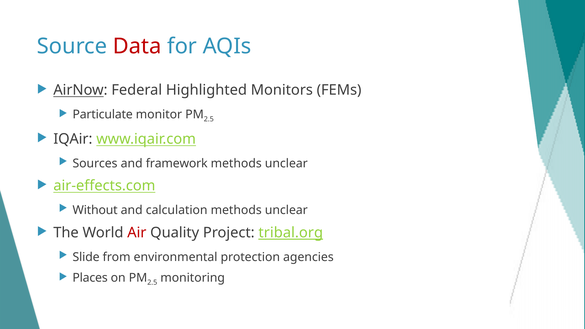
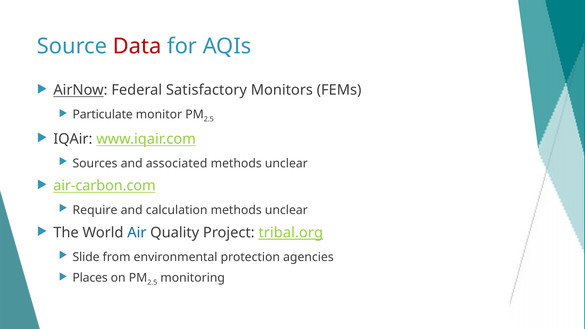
Highlighted: Highlighted -> Satisfactory
framework: framework -> associated
air-effects.com: air-effects.com -> air-carbon.com
Without: Without -> Require
Air colour: red -> blue
